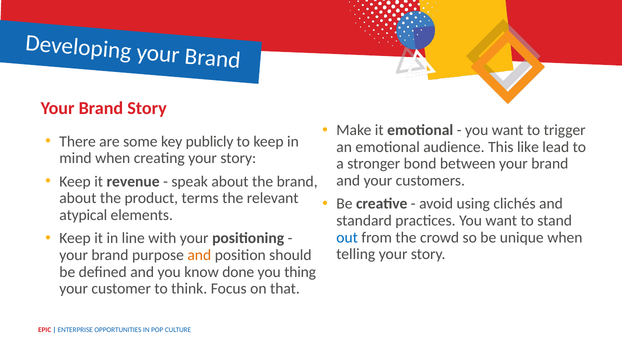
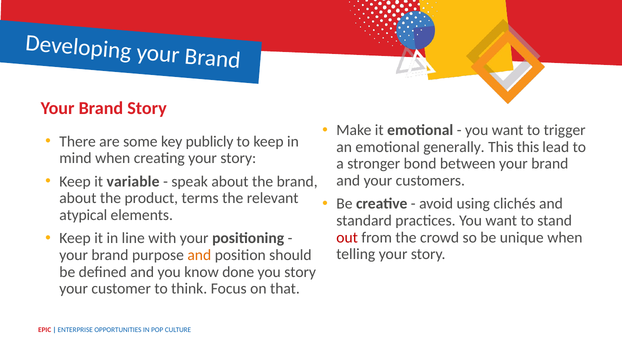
audience: audience -> generally
This like: like -> this
revenue: revenue -> variable
out colour: blue -> red
you thing: thing -> story
